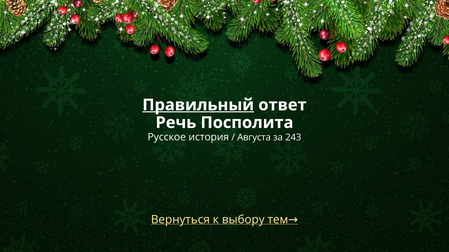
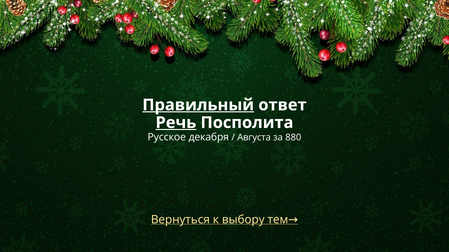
Речь underline: none -> present
история: история -> декабря
243: 243 -> 880
